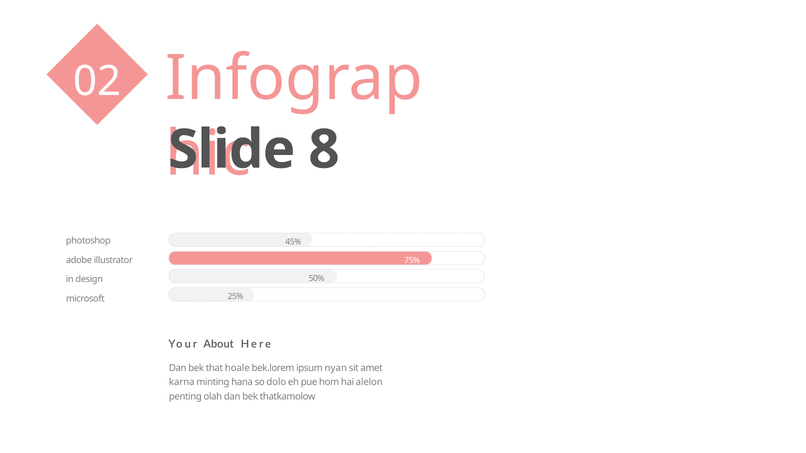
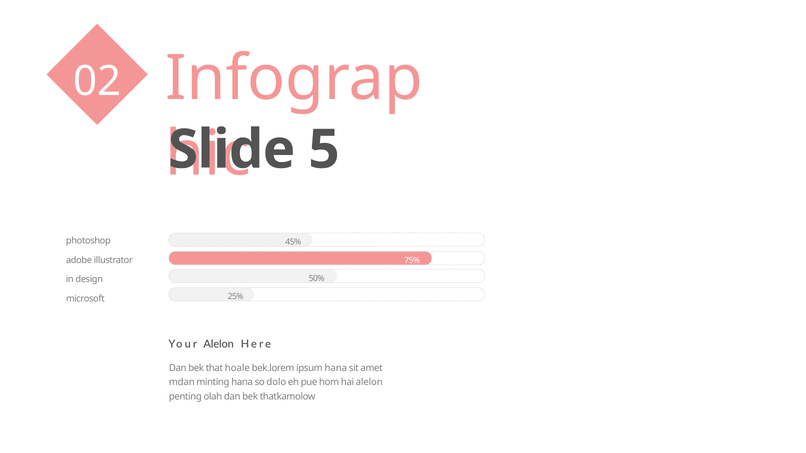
8: 8 -> 5
Your About: About -> Alelon
ipsum nyan: nyan -> hana
karna: karna -> mdan
